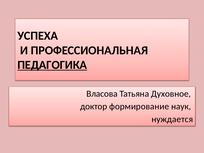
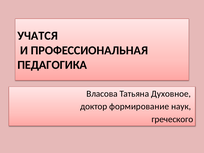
УСПЕХА: УСПЕХА -> УЧАТСЯ
ПЕДАГОГИКА underline: present -> none
нуждается: нуждается -> греческого
